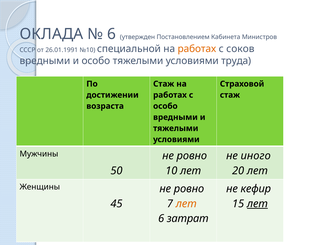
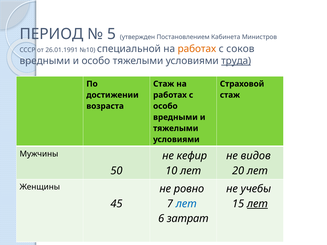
ОКЛАДА: ОКЛАДА -> ПЕРИОД
6 at (111, 34): 6 -> 5
труда underline: none -> present
ровно at (192, 156): ровно -> кефир
иного: иного -> видов
кефир: кефир -> учебы
лет at (186, 204) colour: orange -> blue
